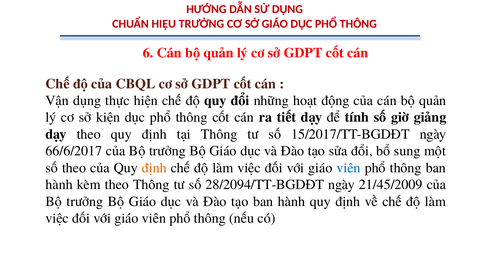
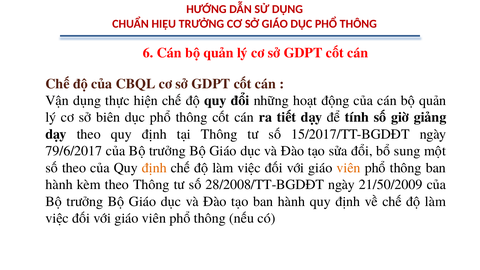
kiện: kiện -> biên
66/6/2017: 66/6/2017 -> 79/6/2017
viên at (349, 168) colour: blue -> orange
28/2094/TT-BGDĐT: 28/2094/TT-BGDĐT -> 28/2008/TT-BGDĐT
21/45/2009: 21/45/2009 -> 21/50/2009
